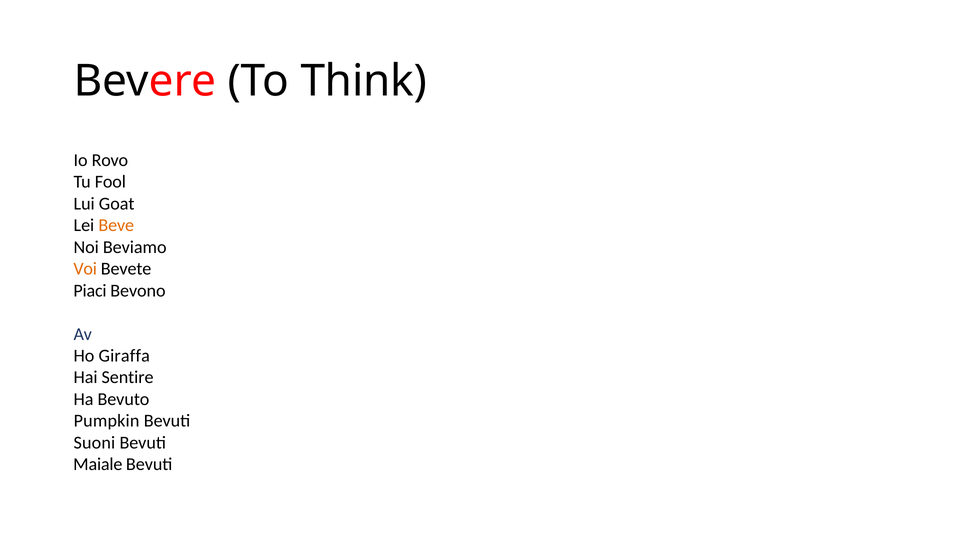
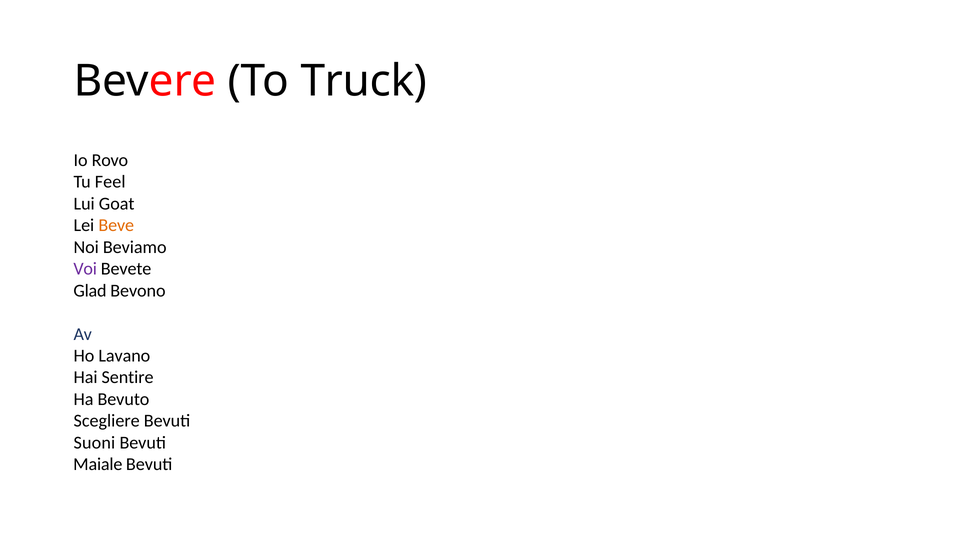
Think: Think -> Truck
Fool: Fool -> Feel
Voi colour: orange -> purple
Piaci: Piaci -> Glad
Giraffa: Giraffa -> Lavano
Pumpkin: Pumpkin -> Scegliere
